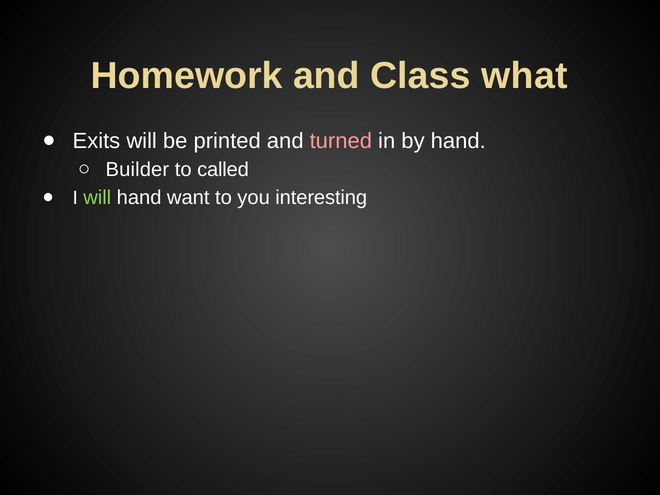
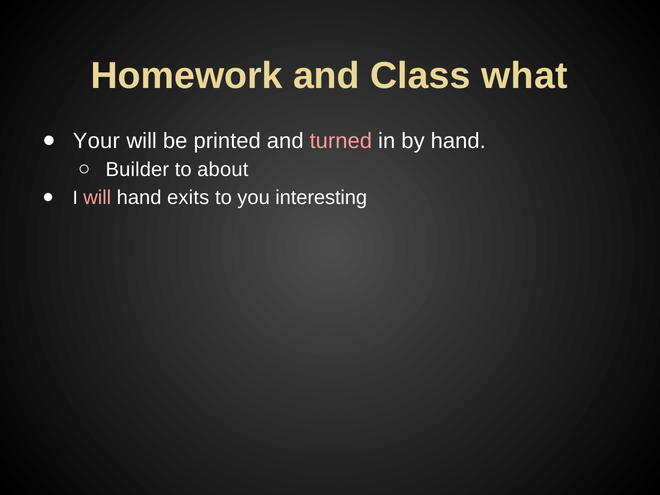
Exits: Exits -> Your
called: called -> about
will at (97, 197) colour: light green -> pink
want: want -> exits
